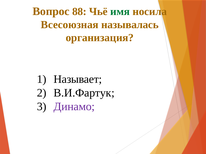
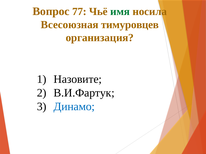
88: 88 -> 77
называлась: называлась -> тимуровцев
Называет: Называет -> Назовите
Динамо colour: purple -> blue
